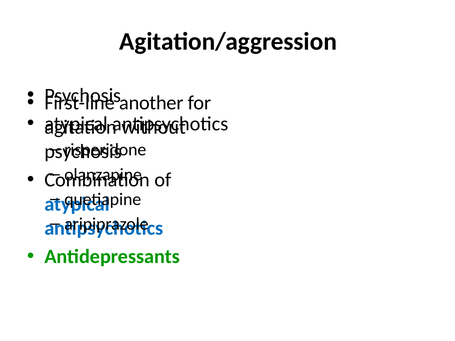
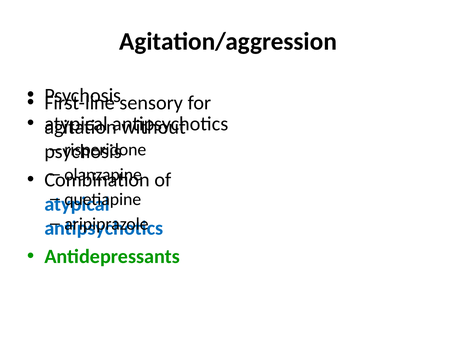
another: another -> sensory
